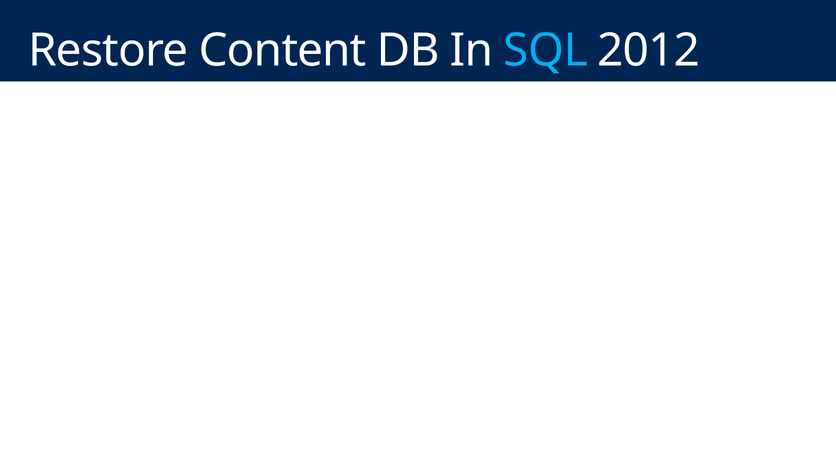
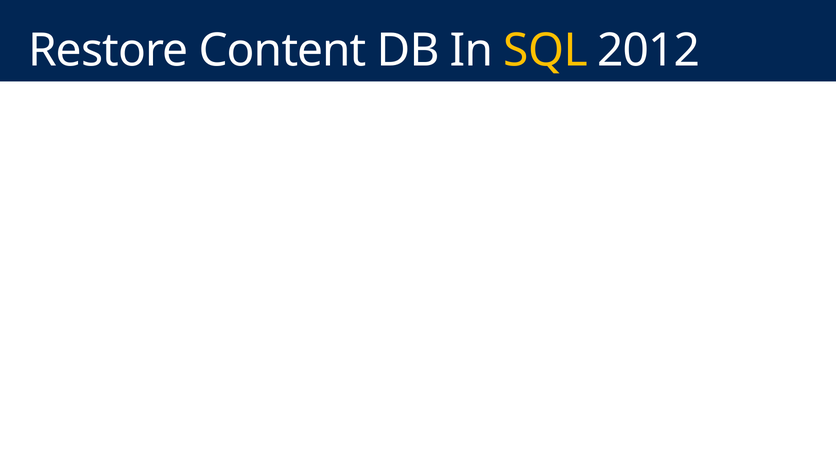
SQL at (545, 51) colour: light blue -> yellow
